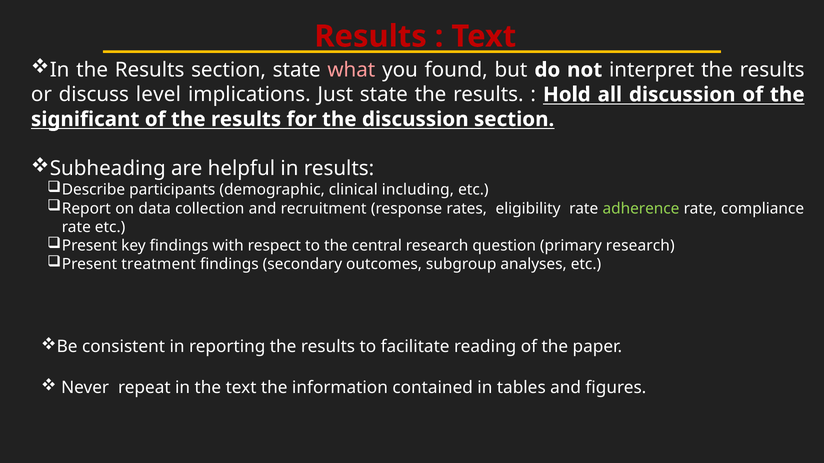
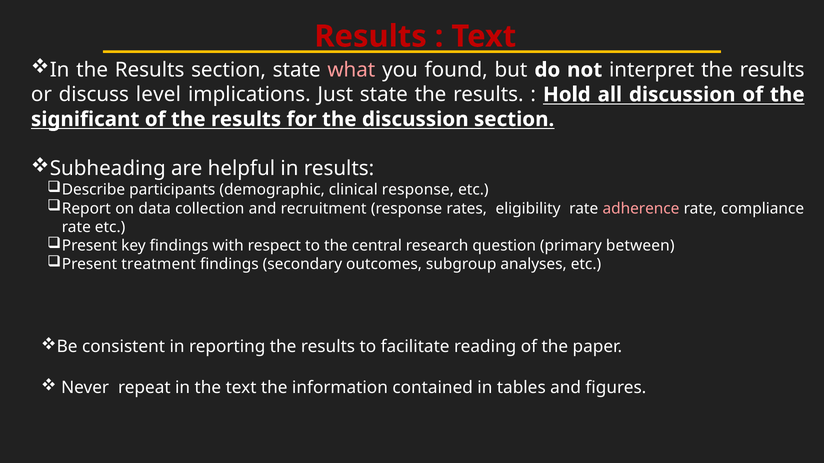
clinical including: including -> response
adherence colour: light green -> pink
primary research: research -> between
